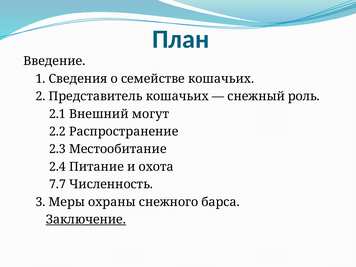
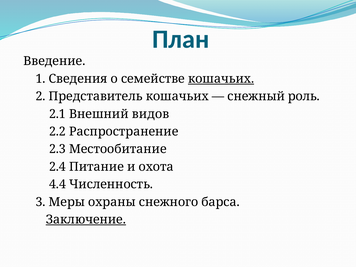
кошачьих at (221, 79) underline: none -> present
могут: могут -> видов
7.7: 7.7 -> 4.4
